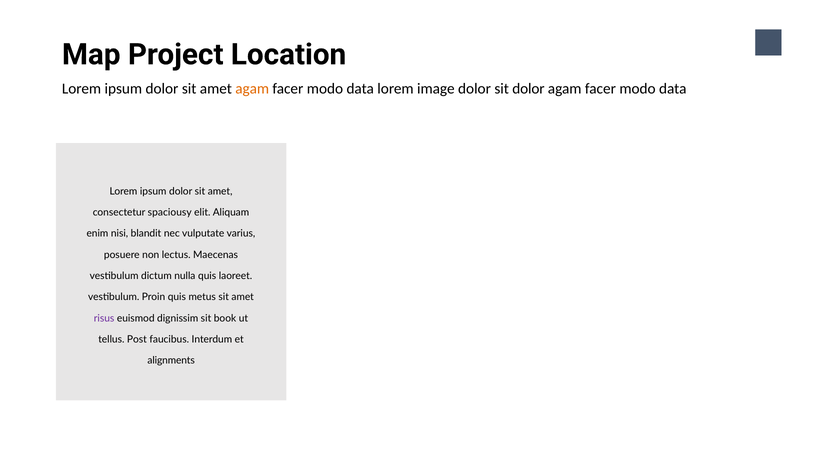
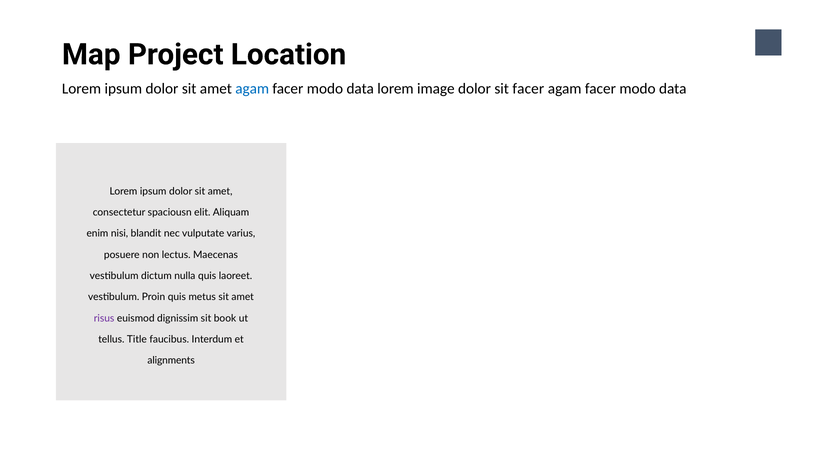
agam at (252, 89) colour: orange -> blue
sit dolor: dolor -> facer
spaciousy: spaciousy -> spaciousn
Post: Post -> Title
